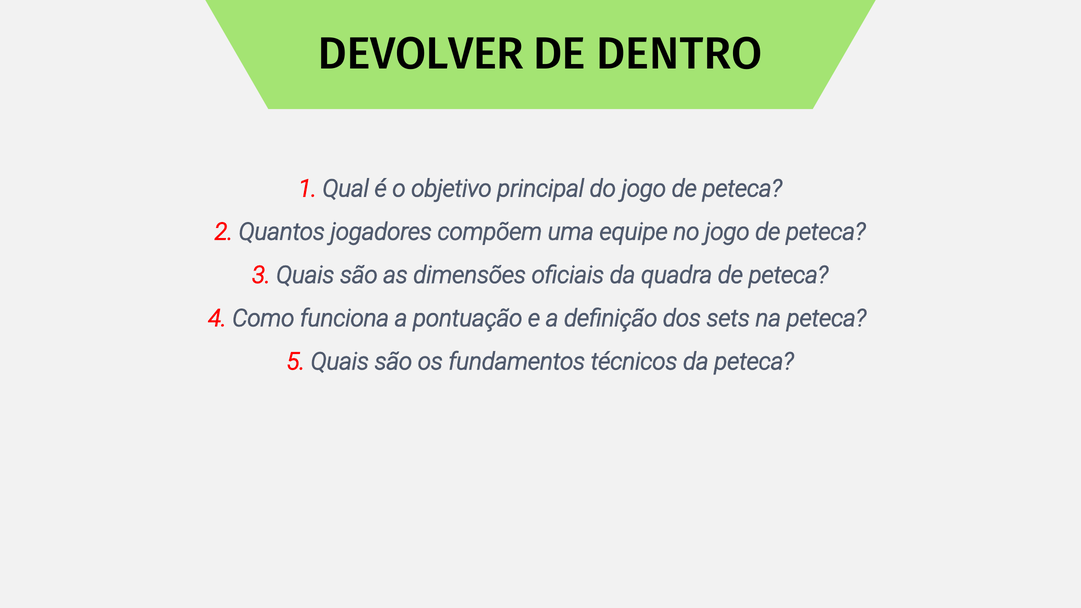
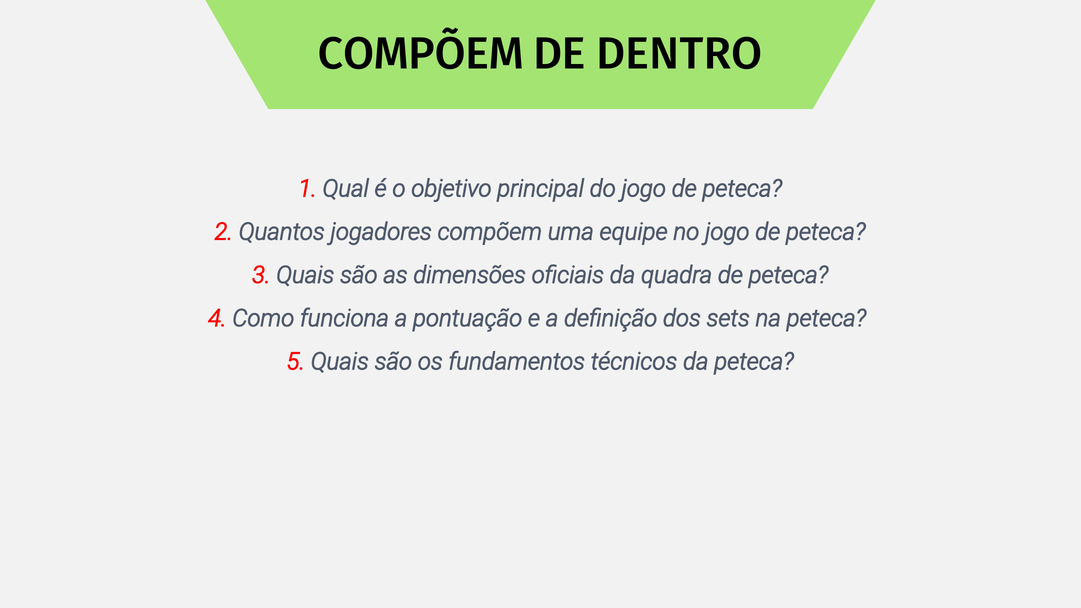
DEVOLVER at (421, 54): DEVOLVER -> COMPÕEM
